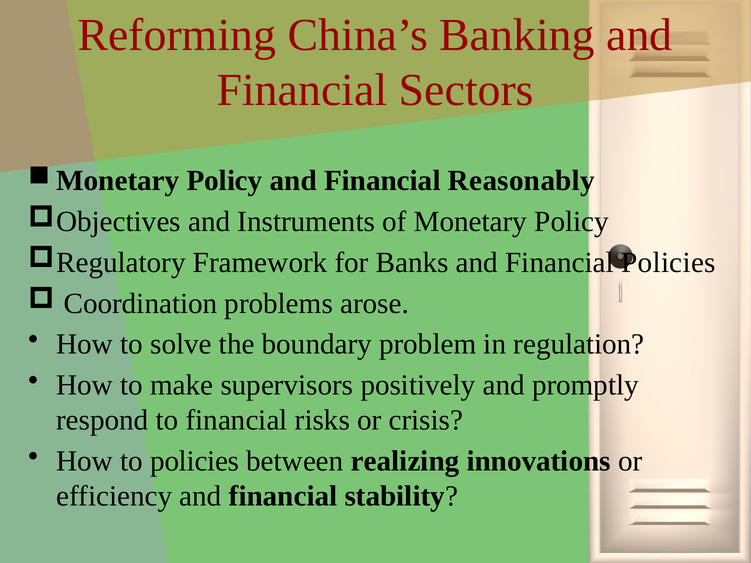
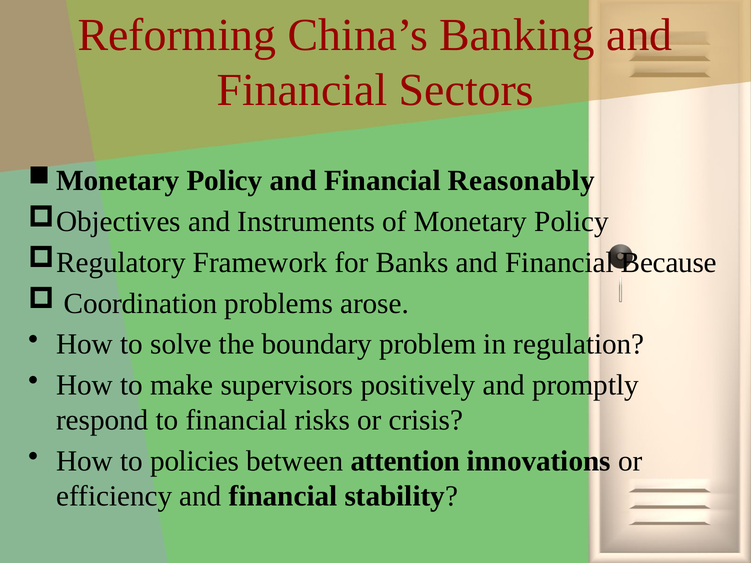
Financial Policies: Policies -> Because
realizing: realizing -> attention
